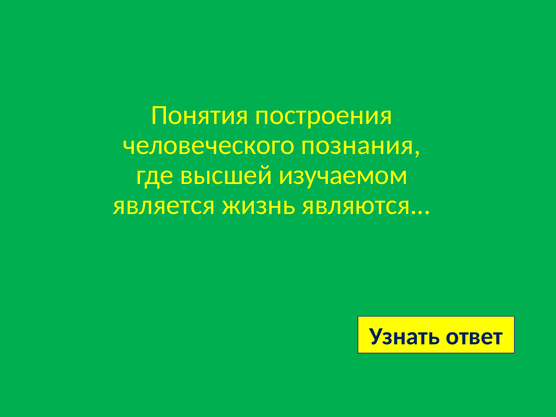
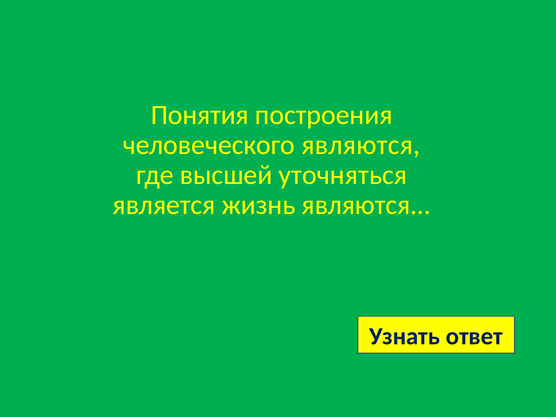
человеческого познания: познания -> являются
изучаемом: изучаемом -> уточняться
